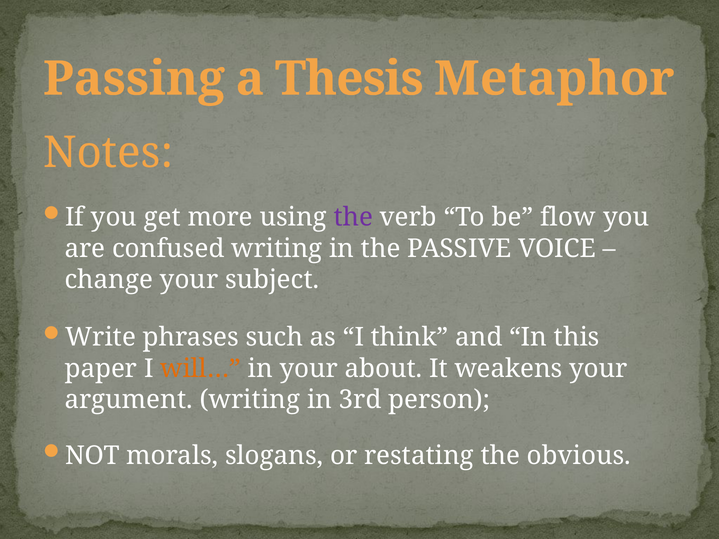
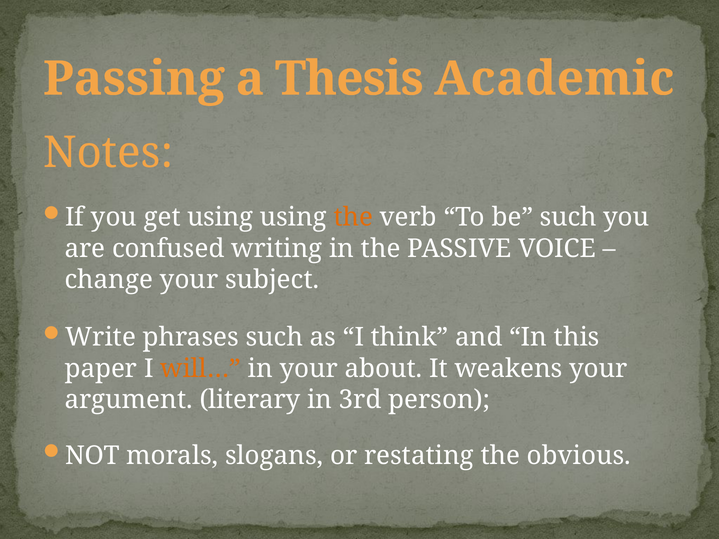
Metaphor: Metaphor -> Academic
get more: more -> using
the at (353, 218) colour: purple -> orange
be flow: flow -> such
argument writing: writing -> literary
